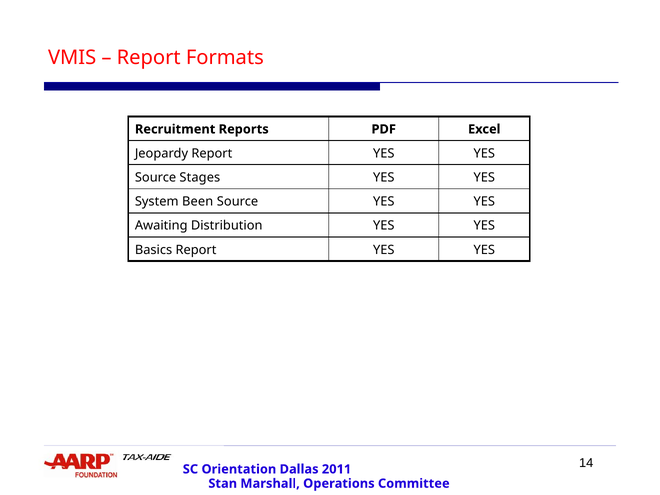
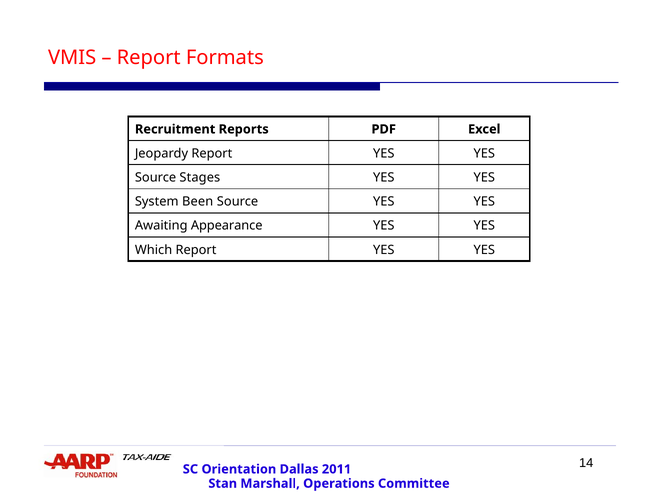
Distribution: Distribution -> Appearance
Basics: Basics -> Which
